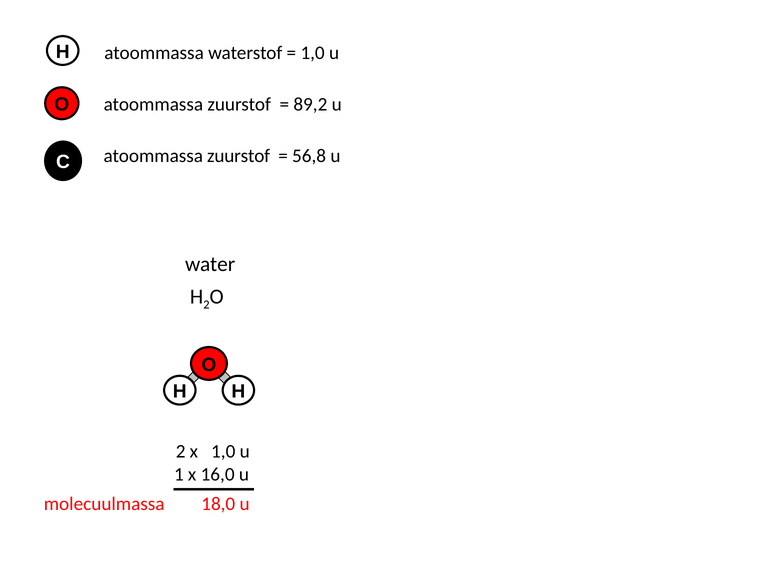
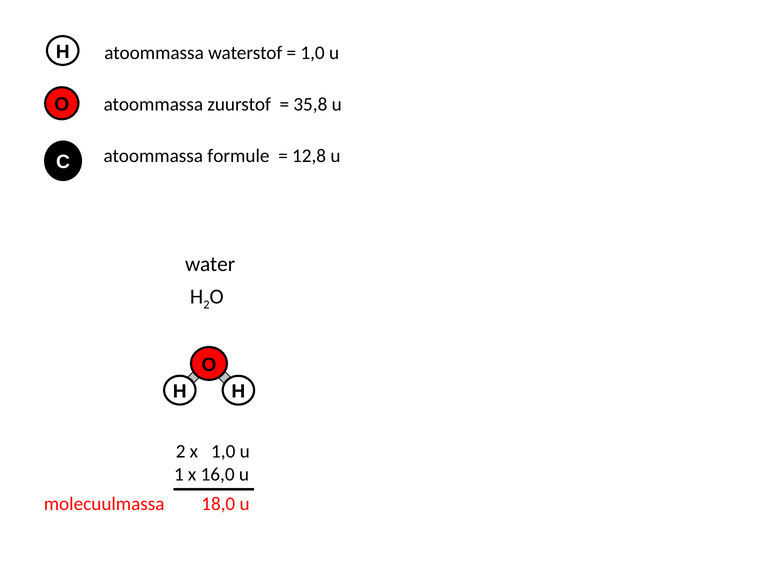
89,2: 89,2 -> 35,8
zuurstof at (239, 156): zuurstof -> formule
56,8: 56,8 -> 12,8
